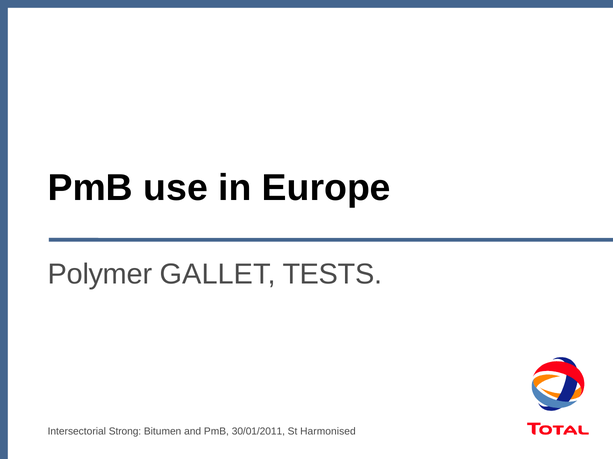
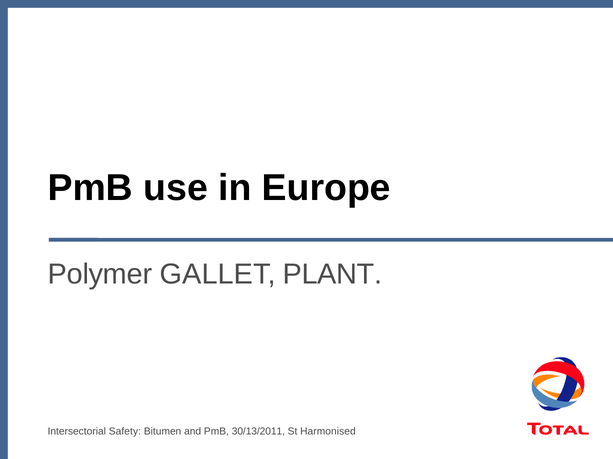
TESTS: TESTS -> PLANT
Strong: Strong -> Safety
30/01/2011: 30/01/2011 -> 30/13/2011
